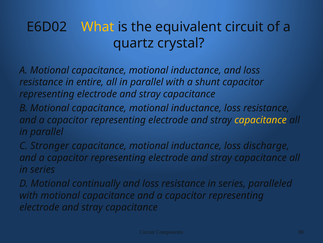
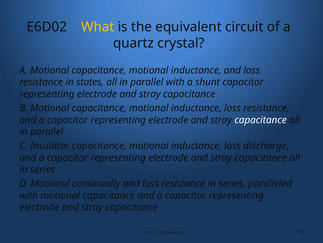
entire: entire -> states
capacitance at (261, 120) colour: yellow -> white
Stronger: Stronger -> Insulator
